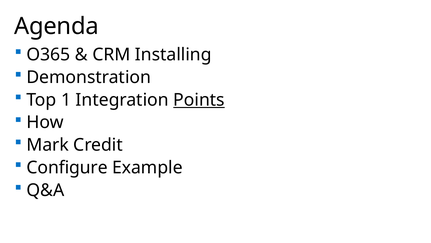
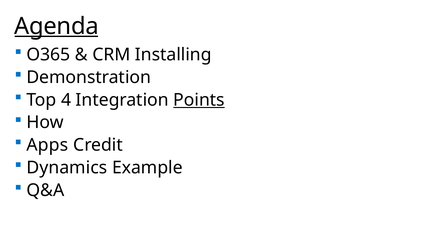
Agenda underline: none -> present
1: 1 -> 4
Mark: Mark -> Apps
Configure: Configure -> Dynamics
